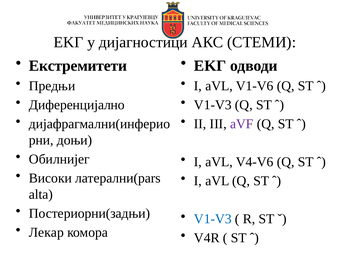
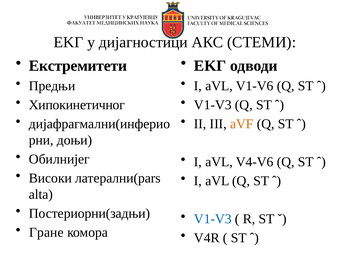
Диференцијално: Диференцијално -> Хипокинетичног
aVF colour: purple -> orange
Лекар: Лекар -> Гране
